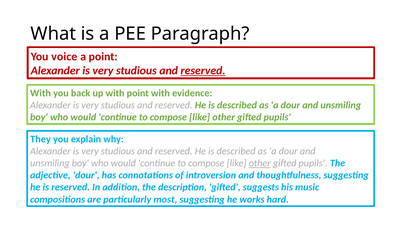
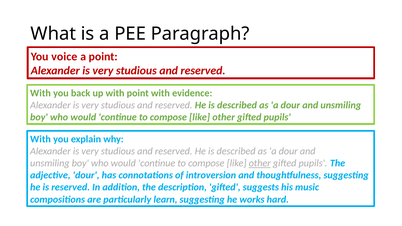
reserved at (203, 71) underline: present -> none
They at (41, 139): They -> With
most: most -> learn
